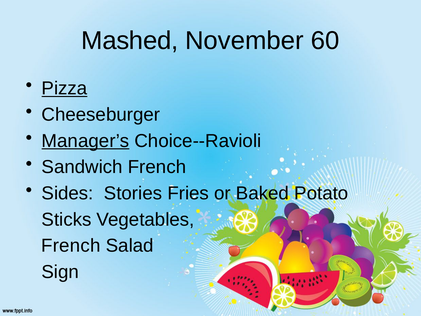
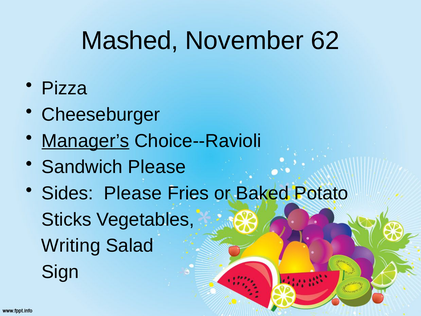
60: 60 -> 62
Pizza underline: present -> none
Sandwich French: French -> Please
Sides Stories: Stories -> Please
French at (71, 246): French -> Writing
